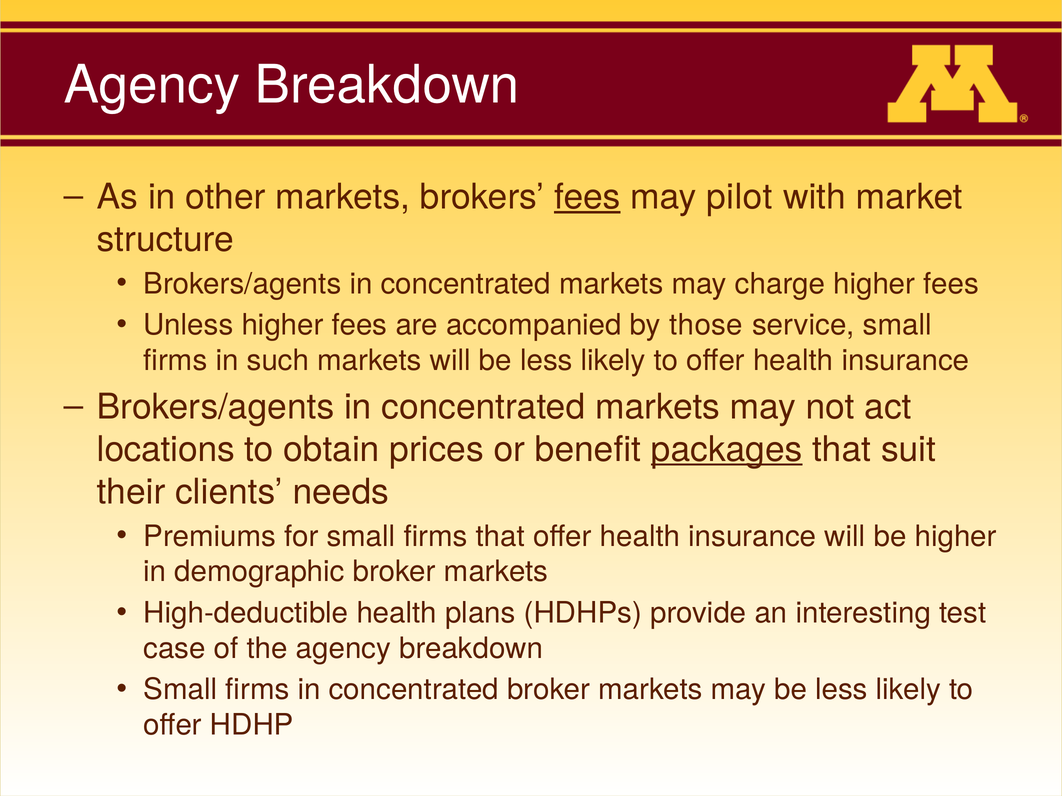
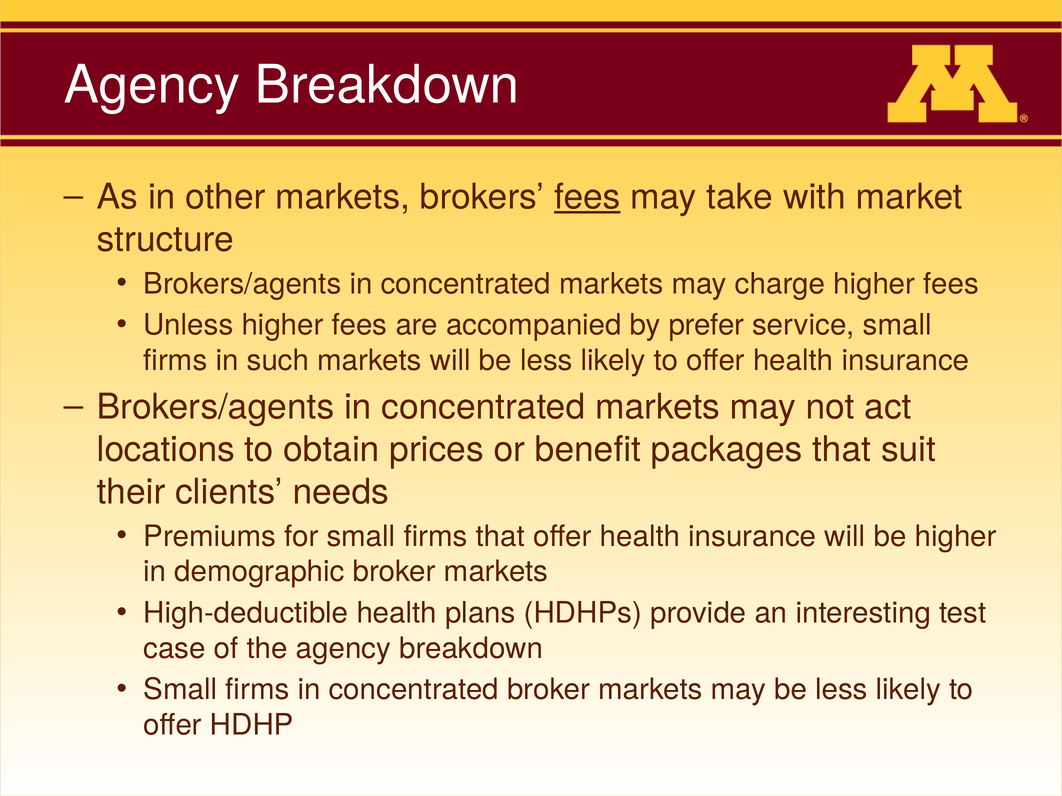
pilot: pilot -> take
those: those -> prefer
packages underline: present -> none
